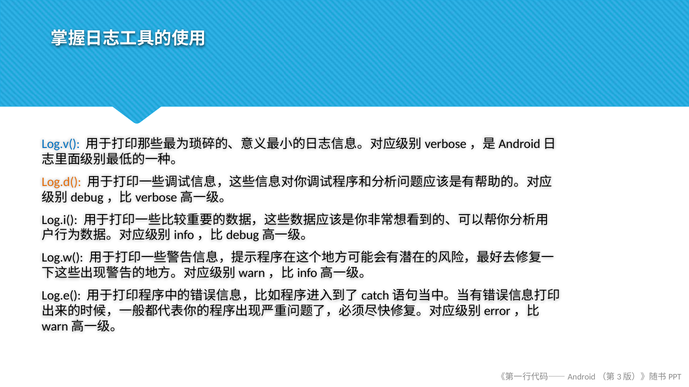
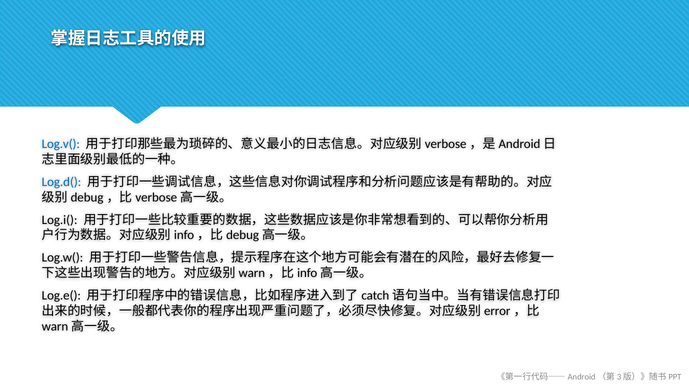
Log.d( colour: orange -> blue
